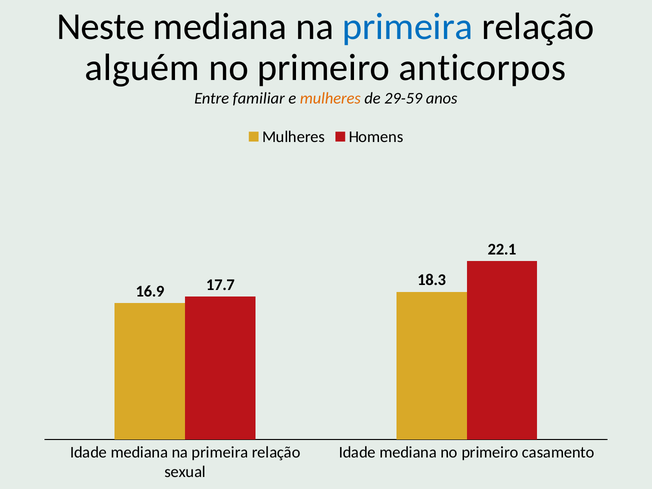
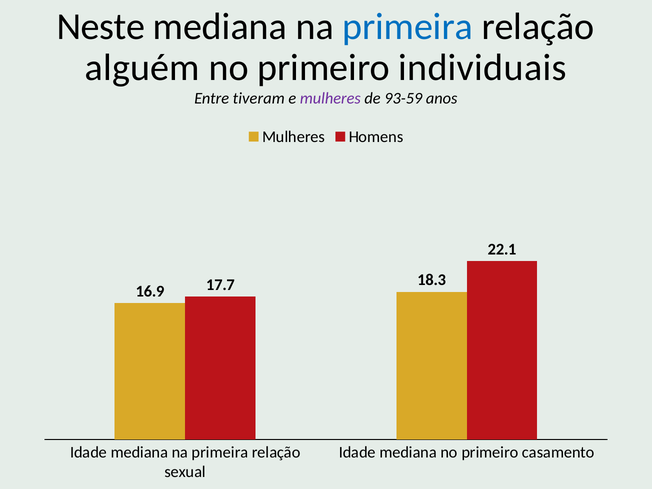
anticorpos: anticorpos -> individuais
familiar: familiar -> tiveram
mulheres at (330, 98) colour: orange -> purple
29-59: 29-59 -> 93-59
